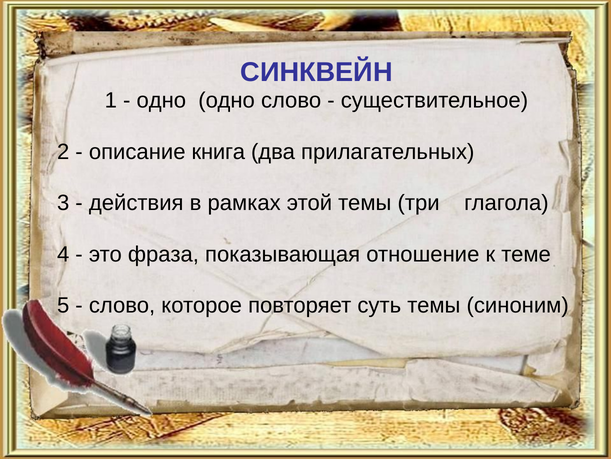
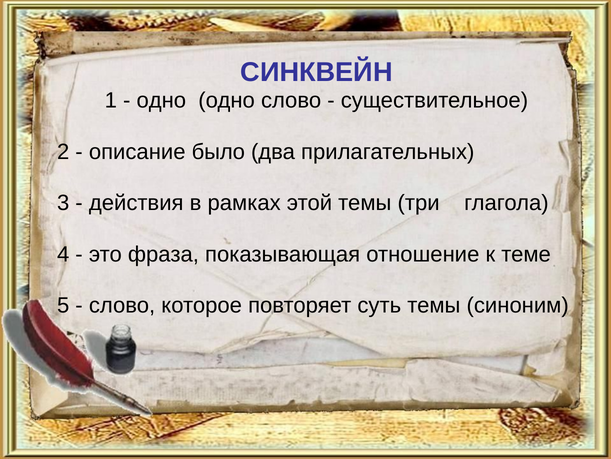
книга: книга -> было
